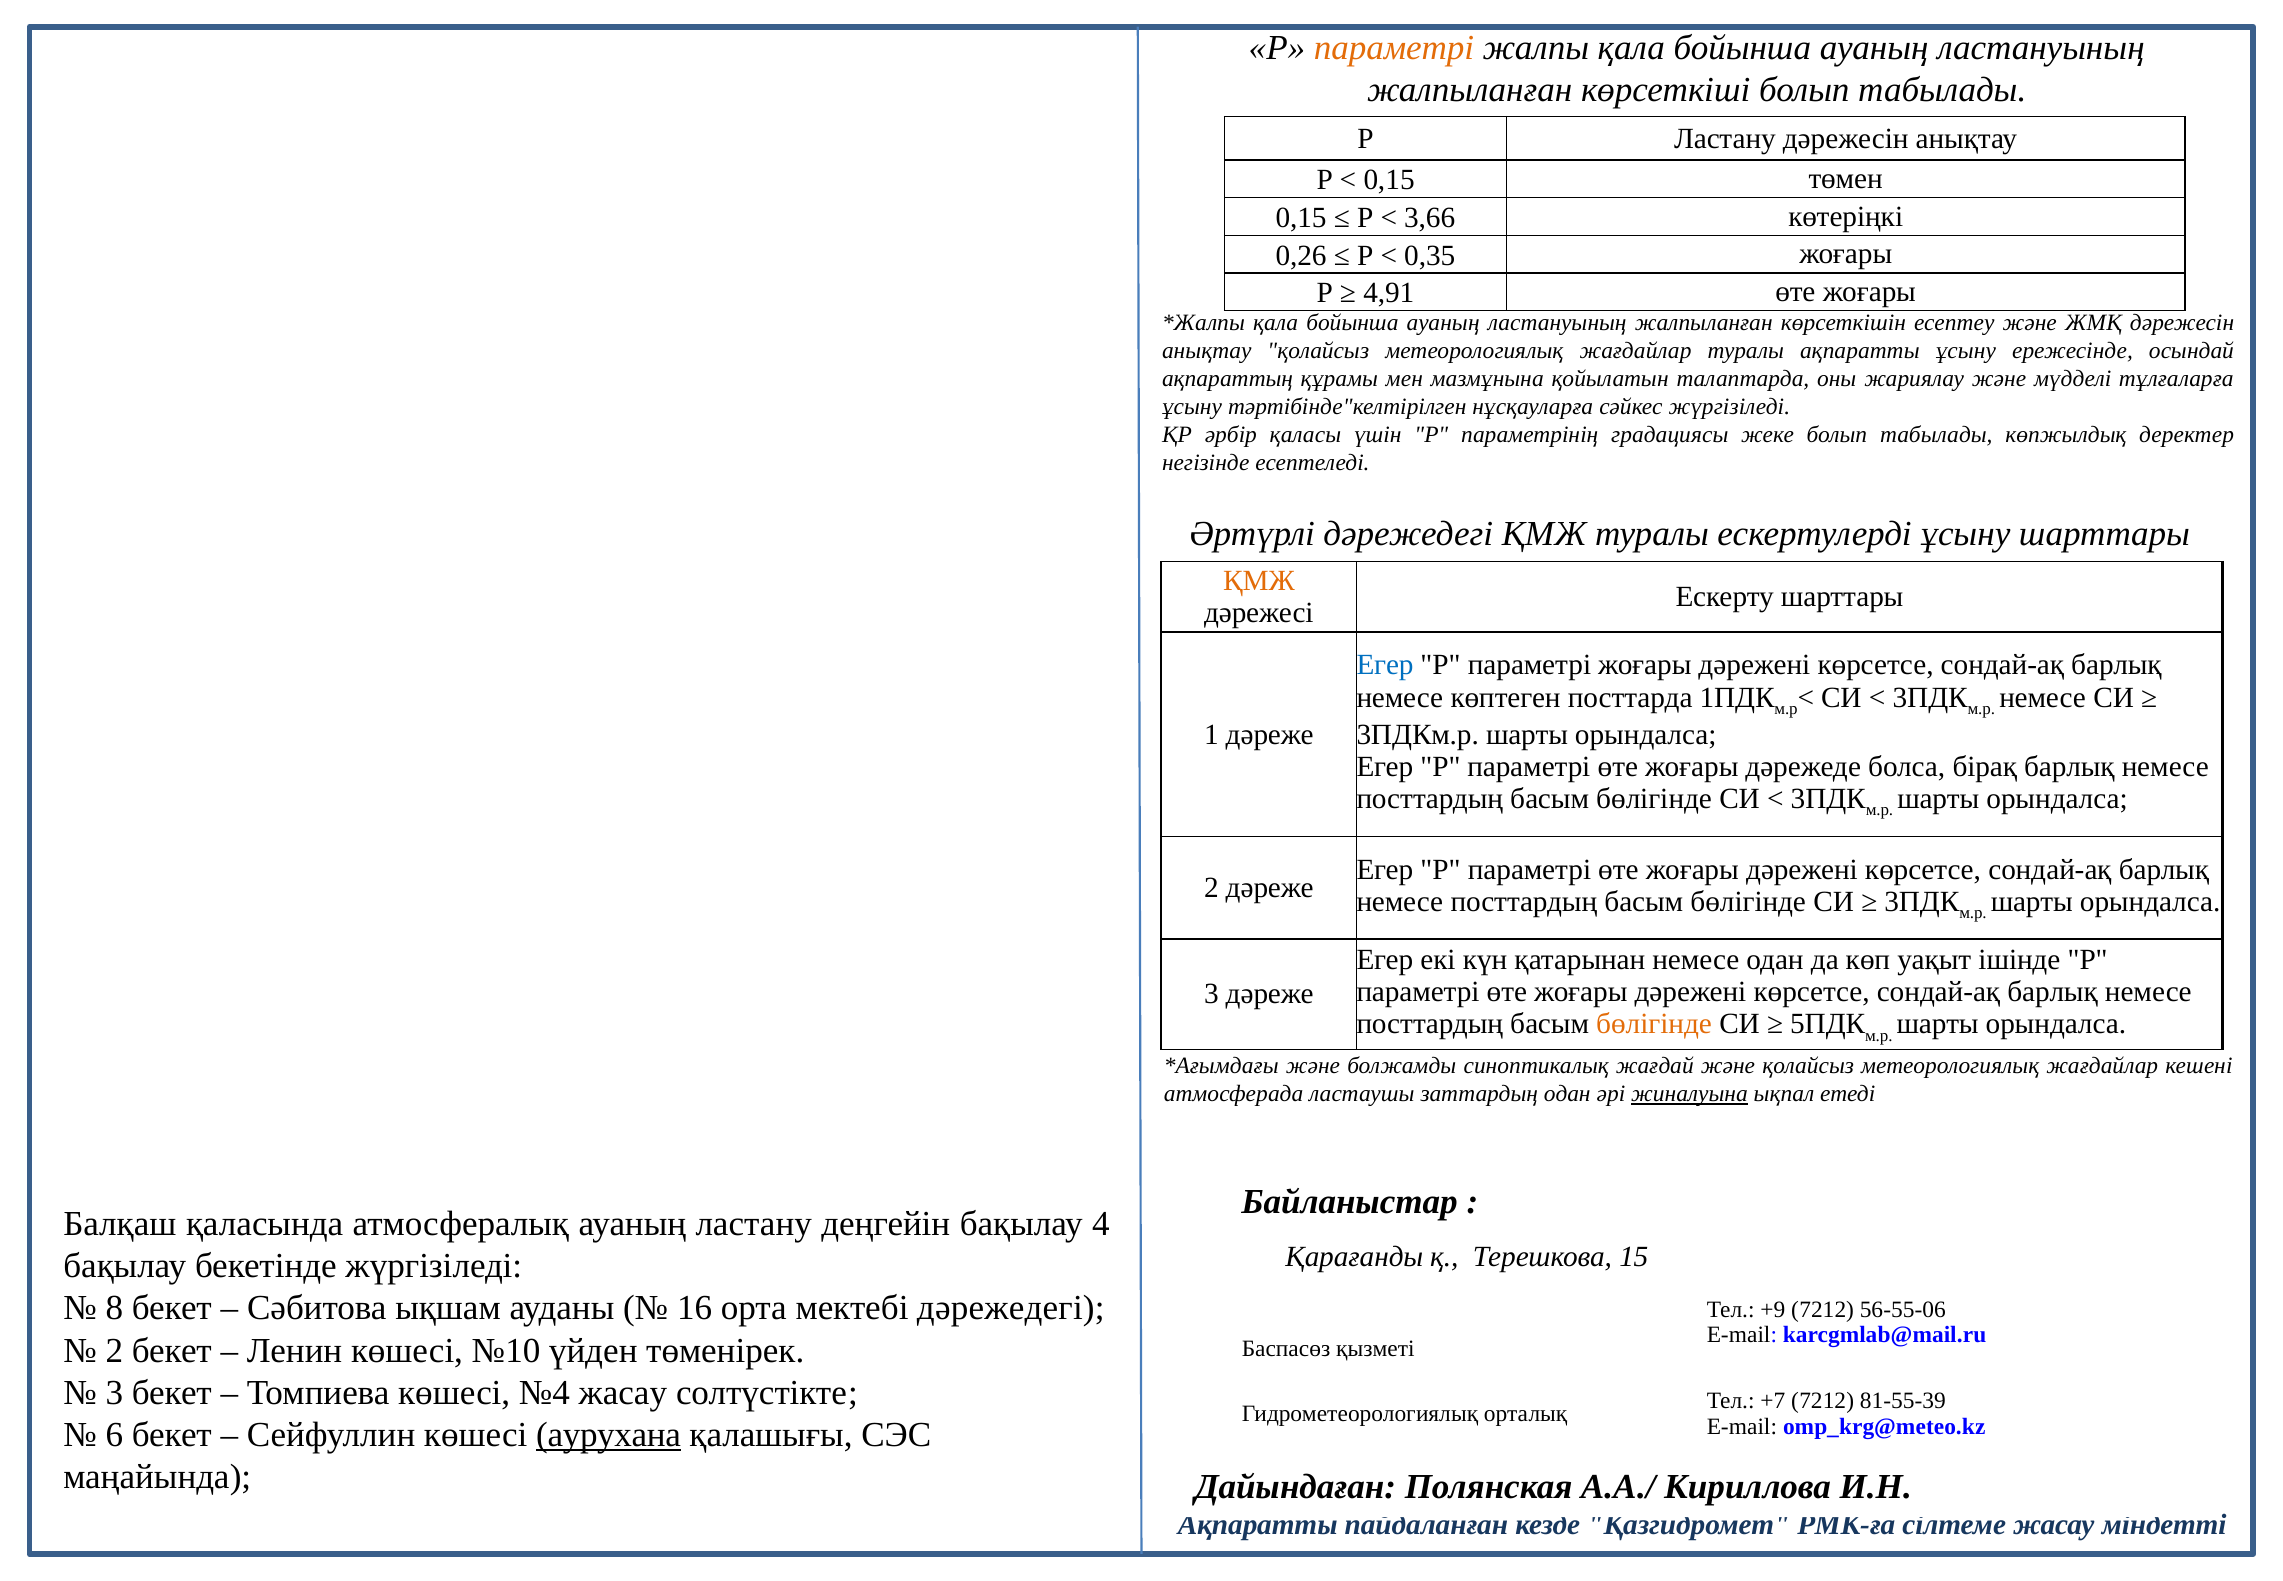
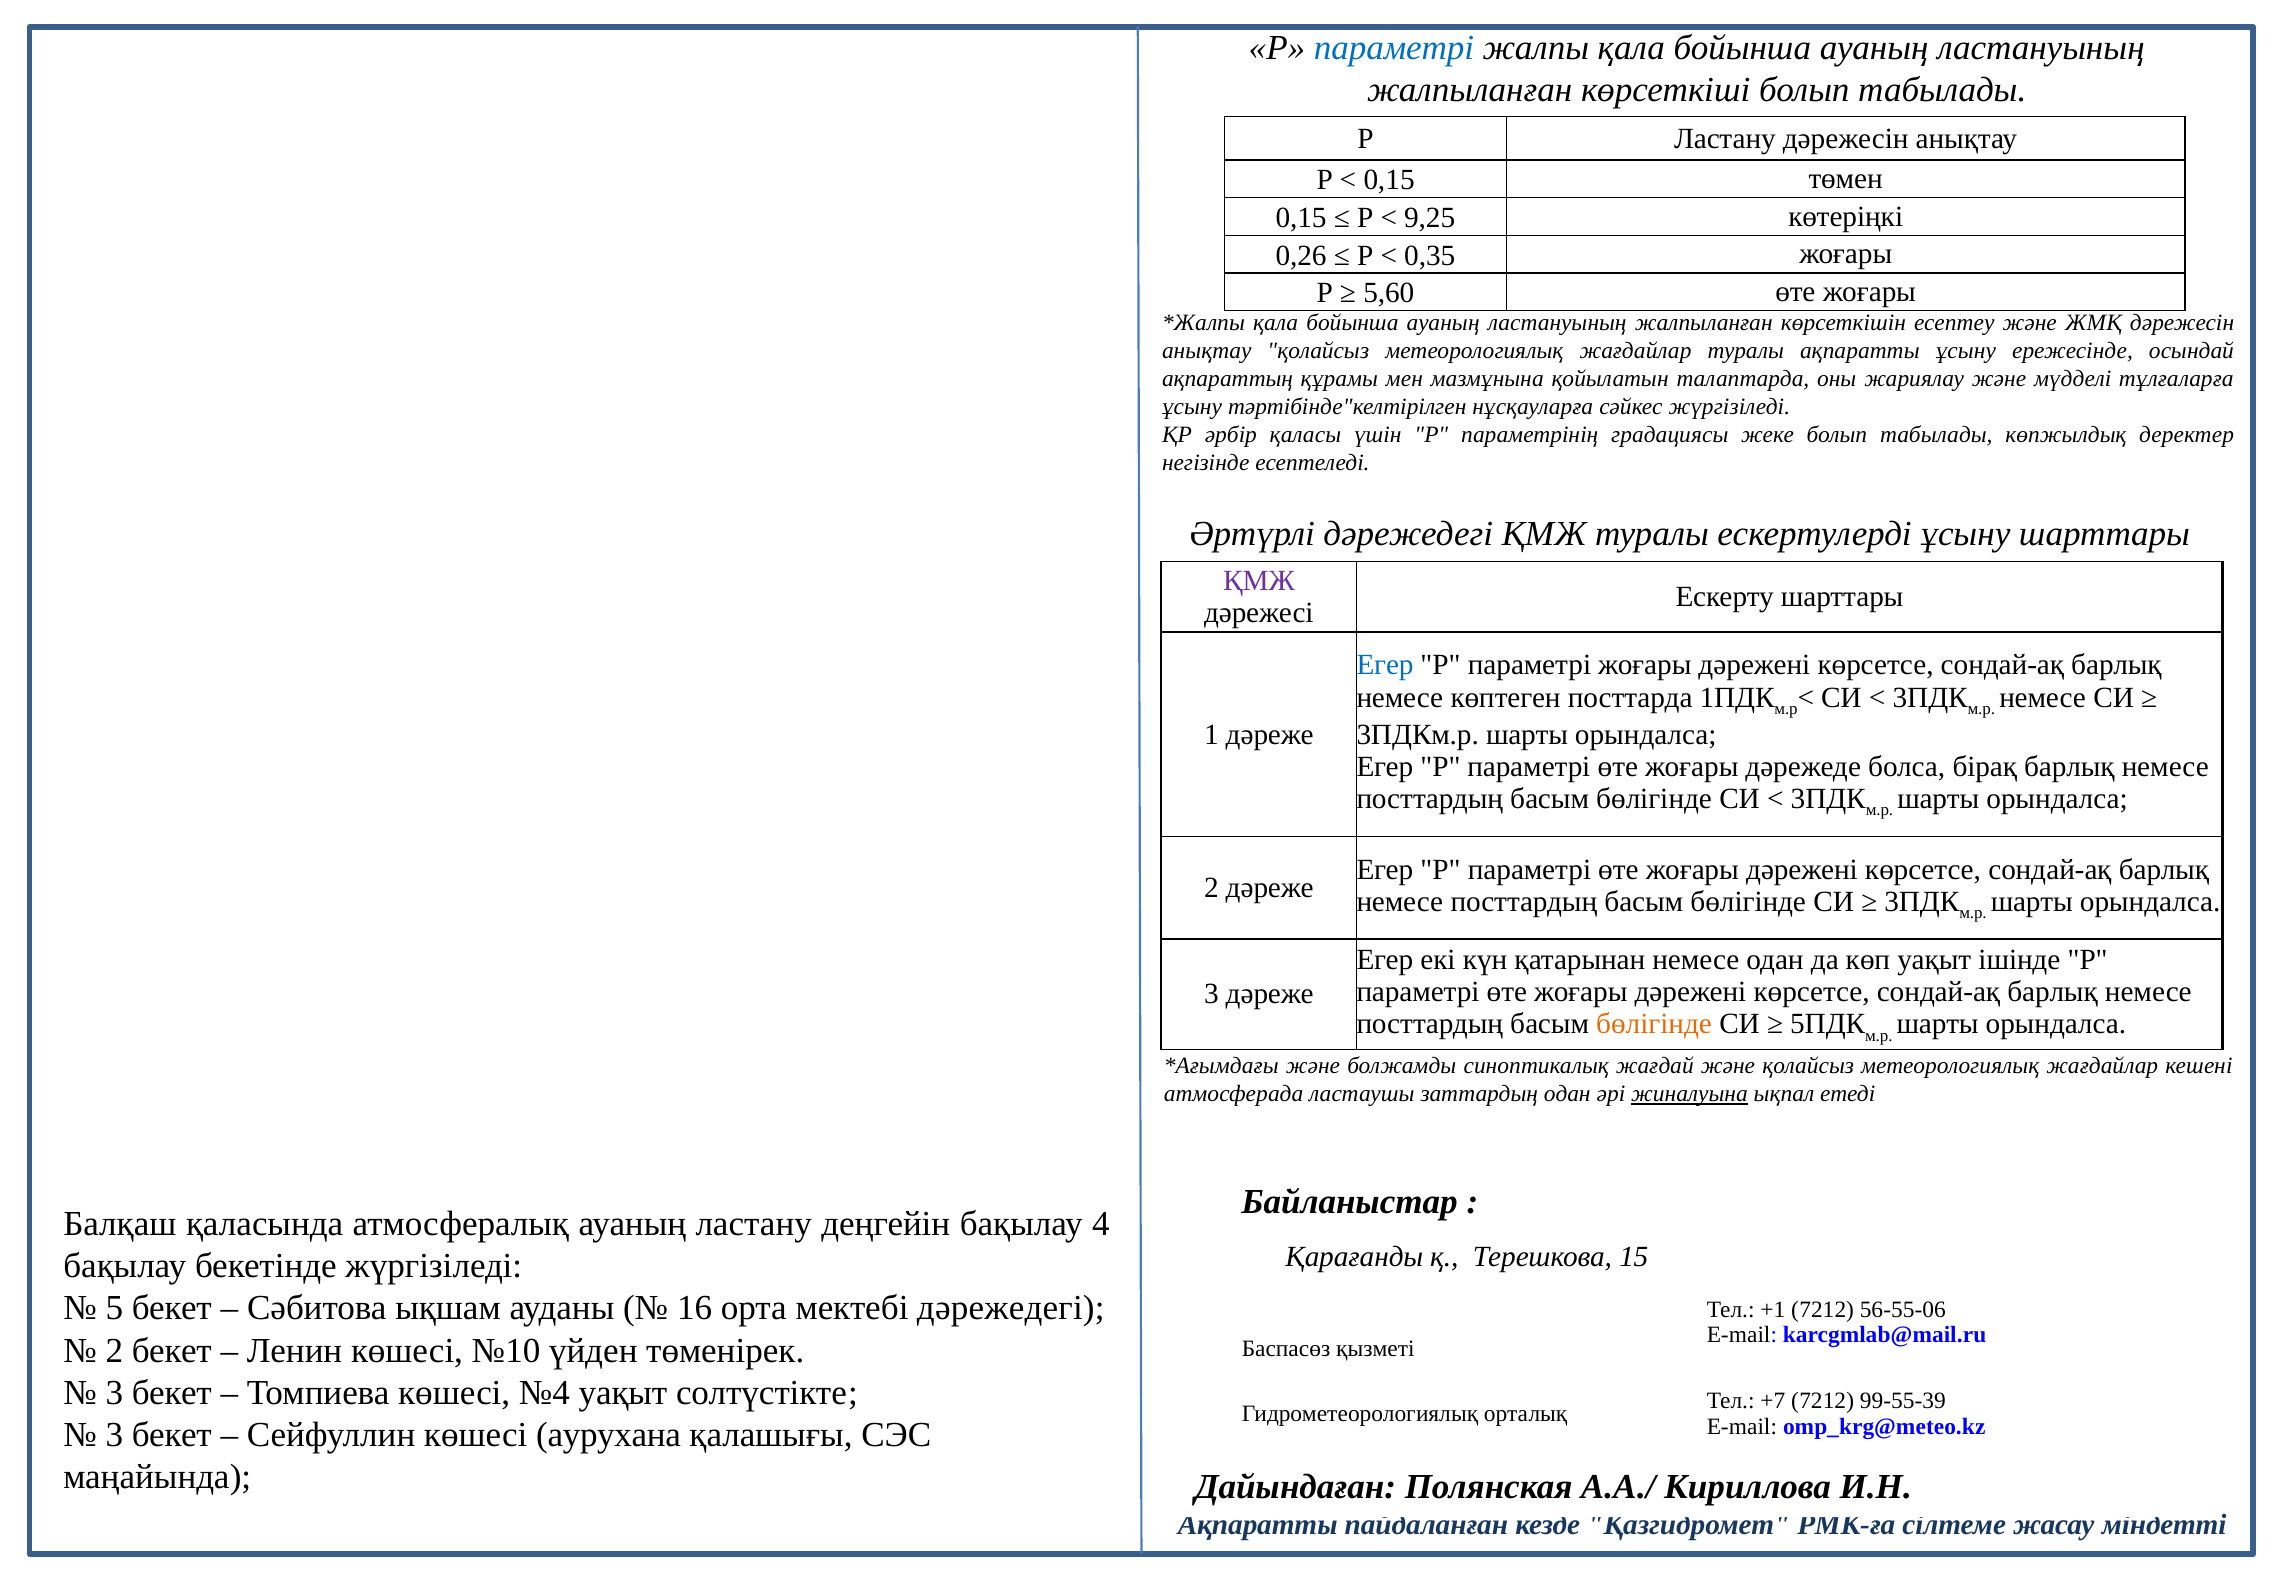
параметрі at (1394, 48) colour: orange -> blue
3,66: 3,66 -> 9,25
4,91: 4,91 -> 5,60
ҚМЖ at (1259, 580) colour: orange -> purple
8: 8 -> 5
+9: +9 -> +1
№4 жасау: жасау -> уақыт
81-55-39: 81-55-39 -> 99-55-39
6 at (114, 1434): 6 -> 3
аурухана underline: present -> none
